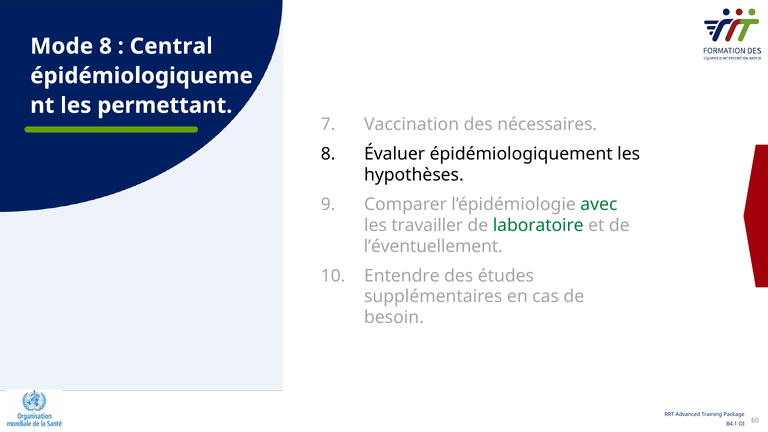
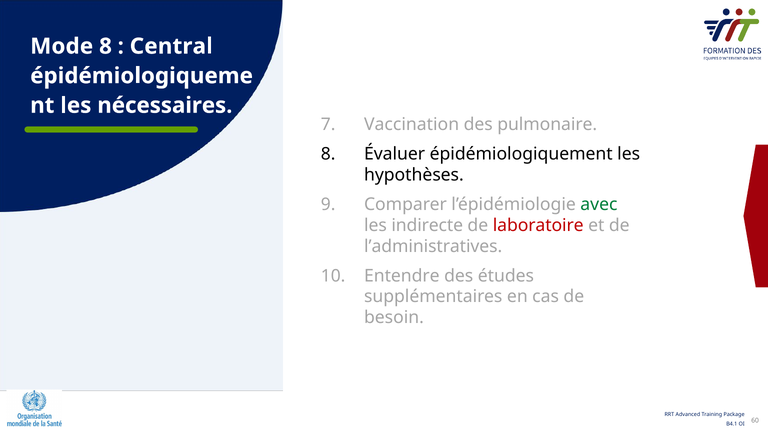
permettant: permettant -> nécessaires
nécessaires: nécessaires -> pulmonaire
travailler: travailler -> indirecte
laboratoire colour: green -> red
l’éventuellement: l’éventuellement -> l’administratives
